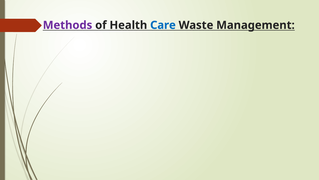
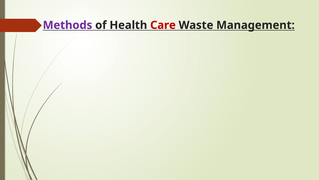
Care colour: blue -> red
